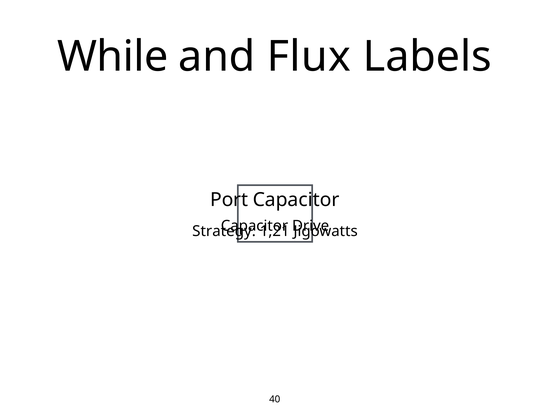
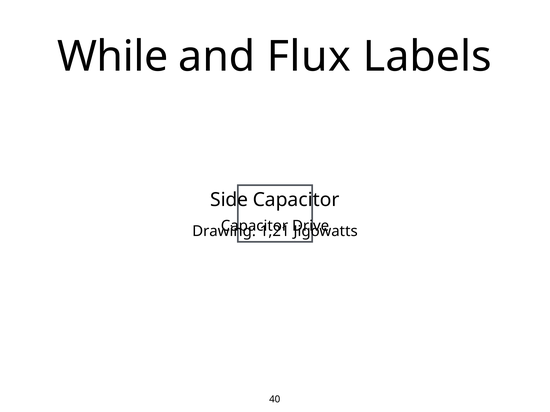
Port: Port -> Side
Strategy: Strategy -> Drawing
